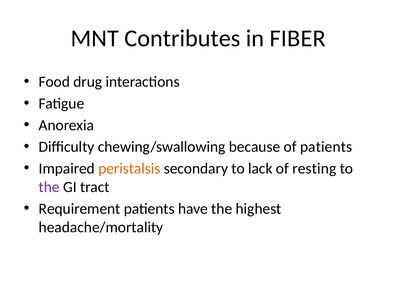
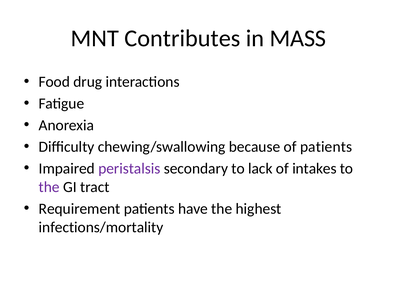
FIBER: FIBER -> MASS
peristalsis colour: orange -> purple
resting: resting -> intakes
headache/mortality: headache/mortality -> infections/mortality
